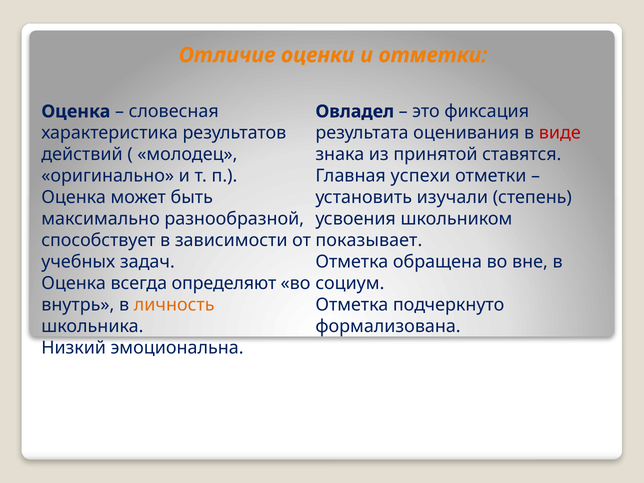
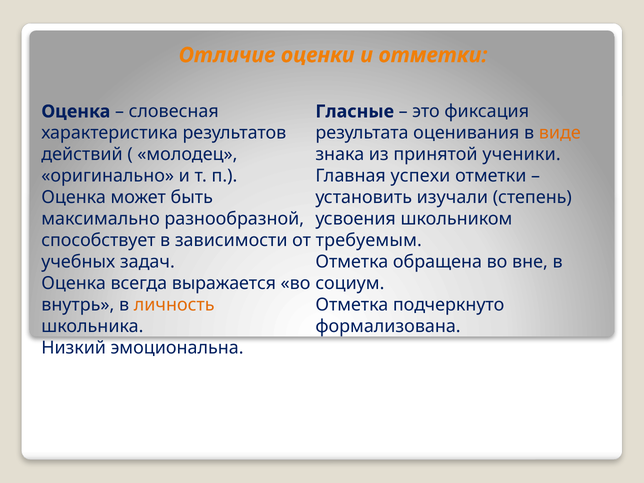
Овладел: Овладел -> Гласные
виде colour: red -> orange
ставятся: ставятся -> ученики
показывает: показывает -> требуемым
определяют: определяют -> выражается
